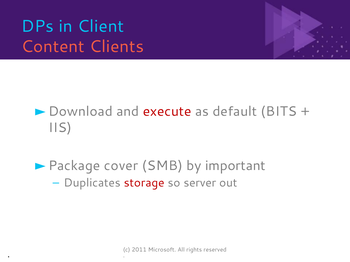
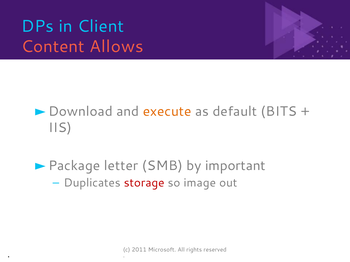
Clients: Clients -> Allows
execute colour: red -> orange
cover: cover -> letter
server: server -> image
